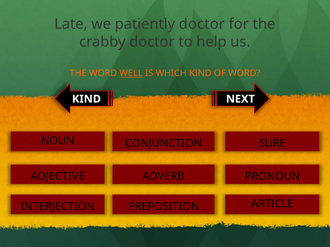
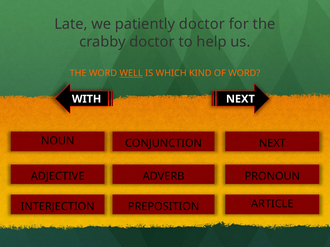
KIND at (86, 99): KIND -> WITH
SURE at (272, 144): SURE -> NEXT
